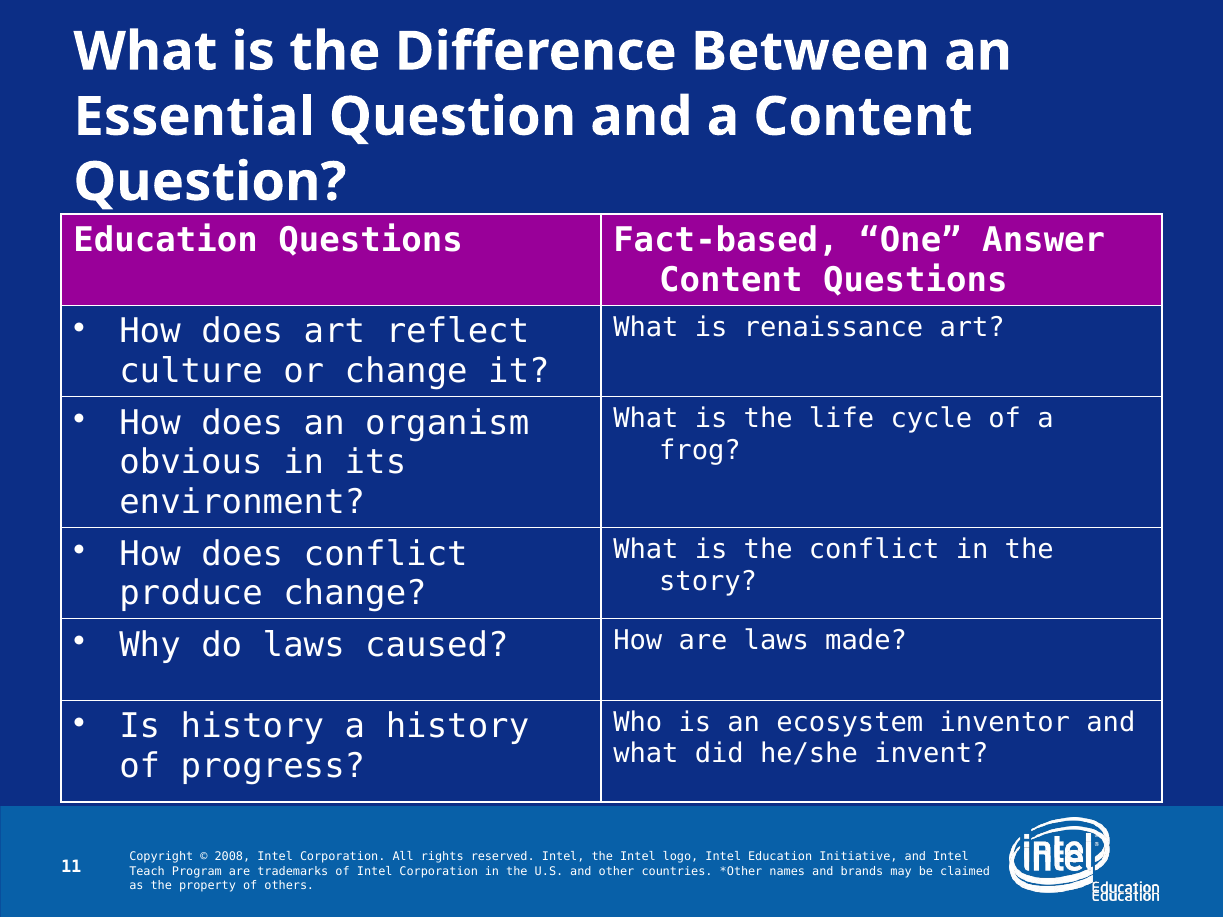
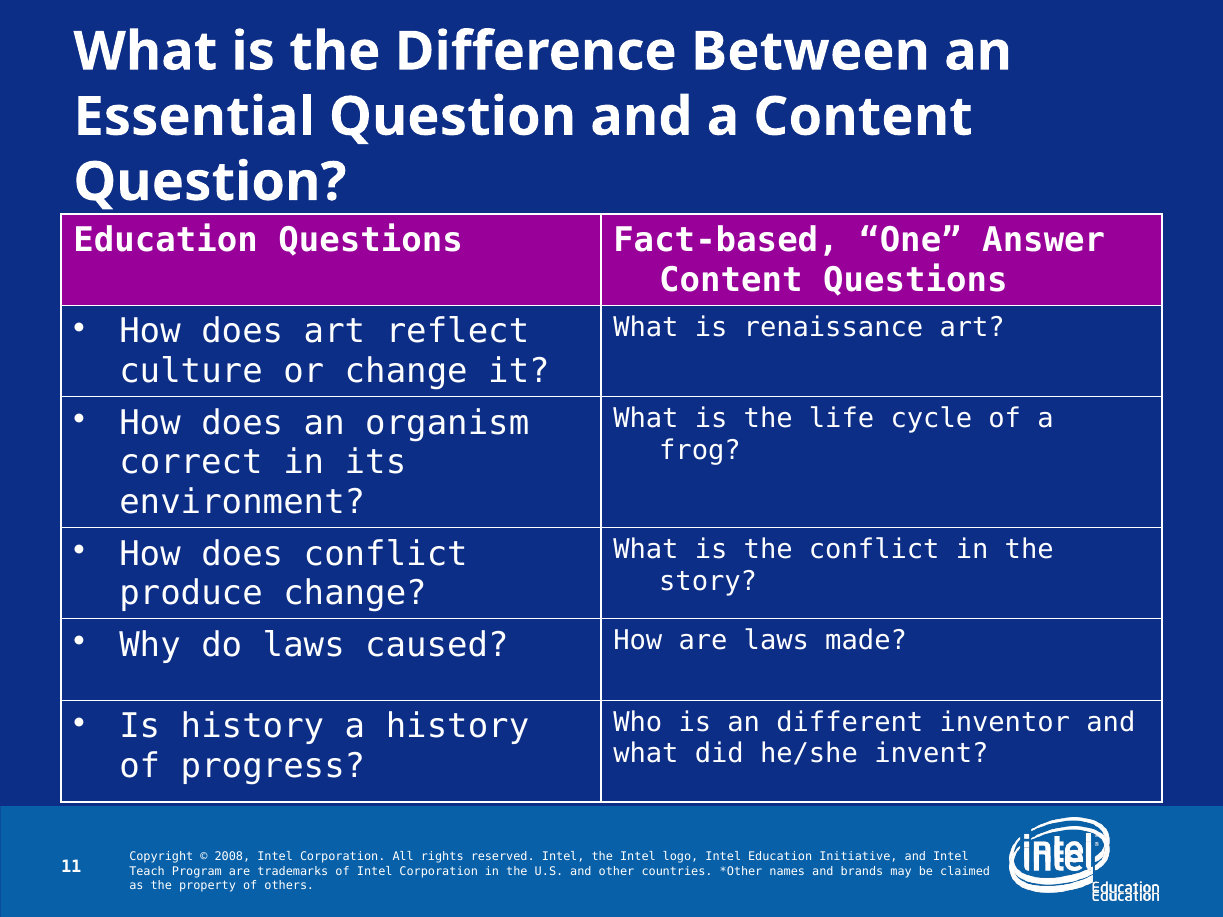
obvious: obvious -> correct
ecosystem: ecosystem -> different
